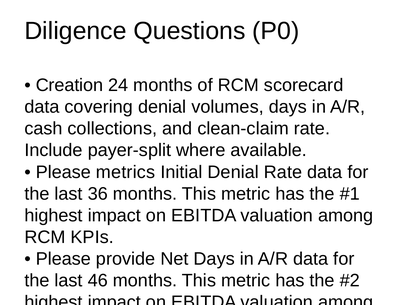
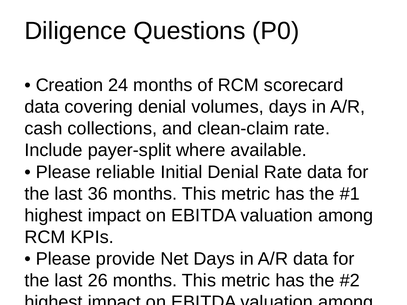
metrics: metrics -> reliable
46: 46 -> 26
